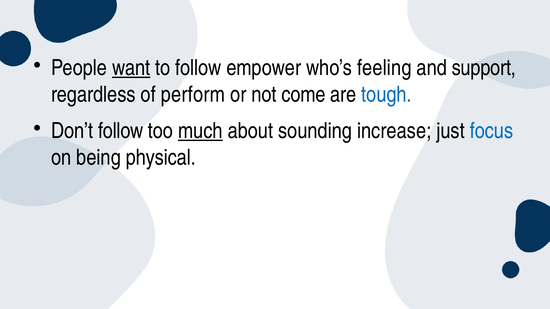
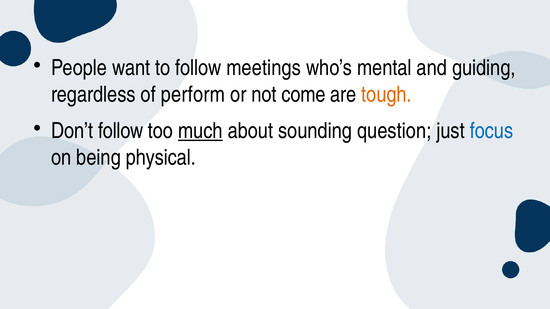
want underline: present -> none
empower: empower -> meetings
feeling: feeling -> mental
support: support -> guiding
tough colour: blue -> orange
increase: increase -> question
